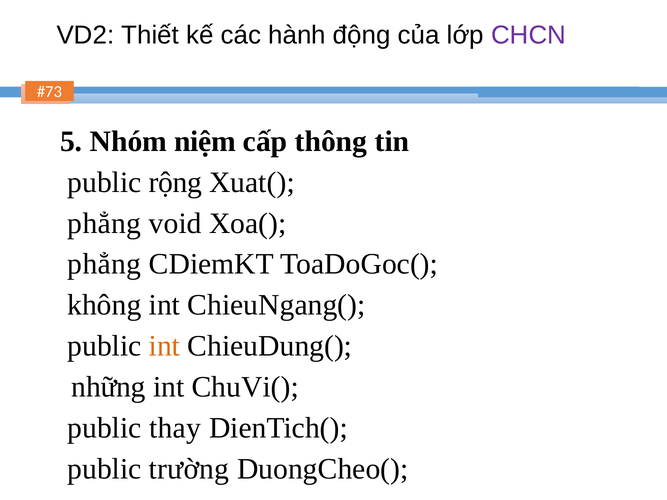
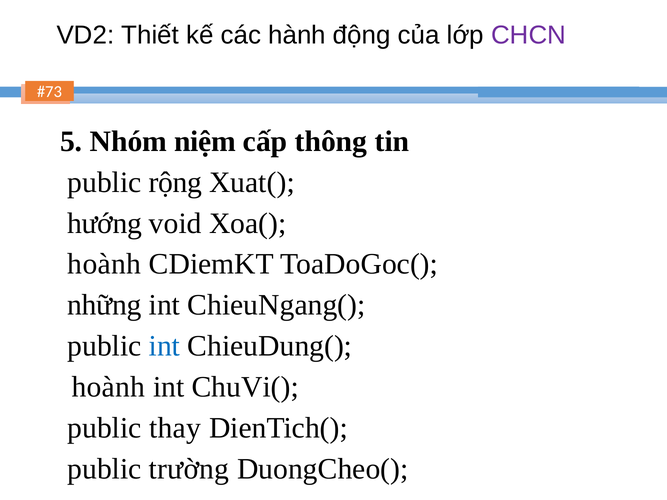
phẳng at (104, 223): phẳng -> hướng
phẳng at (104, 264): phẳng -> hoành
không: không -> những
int at (164, 346) colour: orange -> blue
những at (109, 387): những -> hoành
